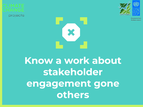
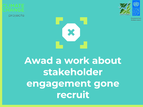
Know: Know -> Awad
others: others -> recruit
